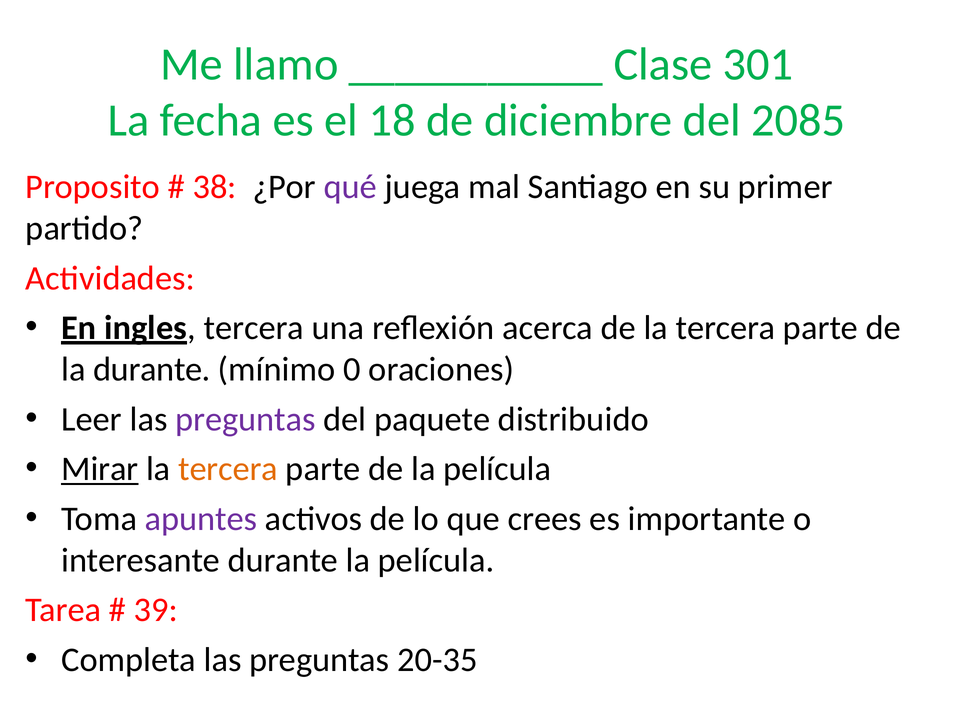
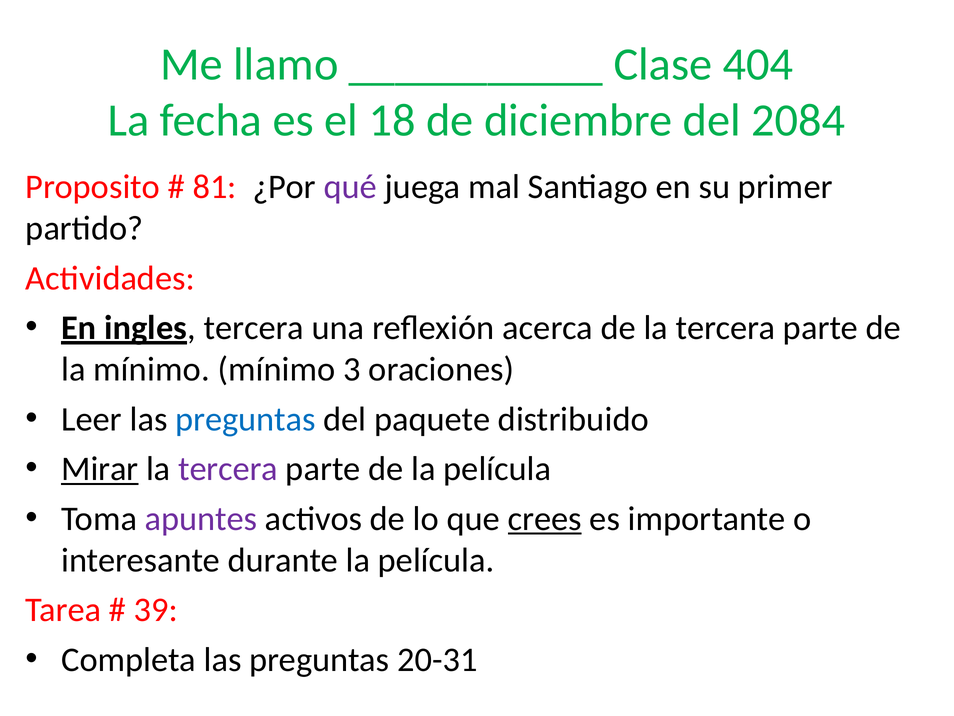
301: 301 -> 404
2085: 2085 -> 2084
38: 38 -> 81
la durante: durante -> mínimo
0: 0 -> 3
preguntas at (245, 419) colour: purple -> blue
tercera at (228, 469) colour: orange -> purple
crees underline: none -> present
20-35: 20-35 -> 20-31
